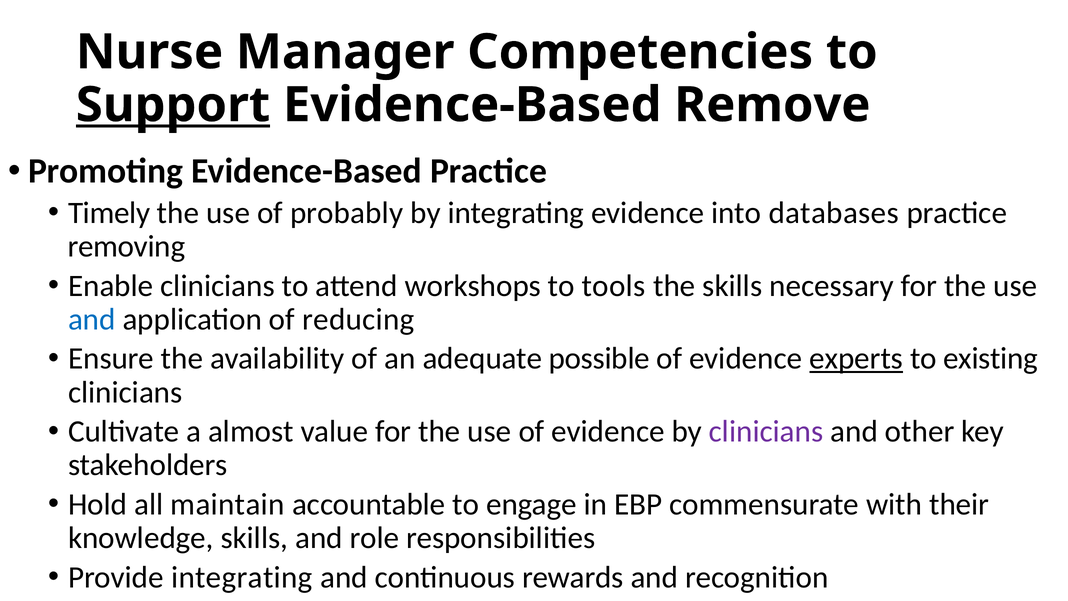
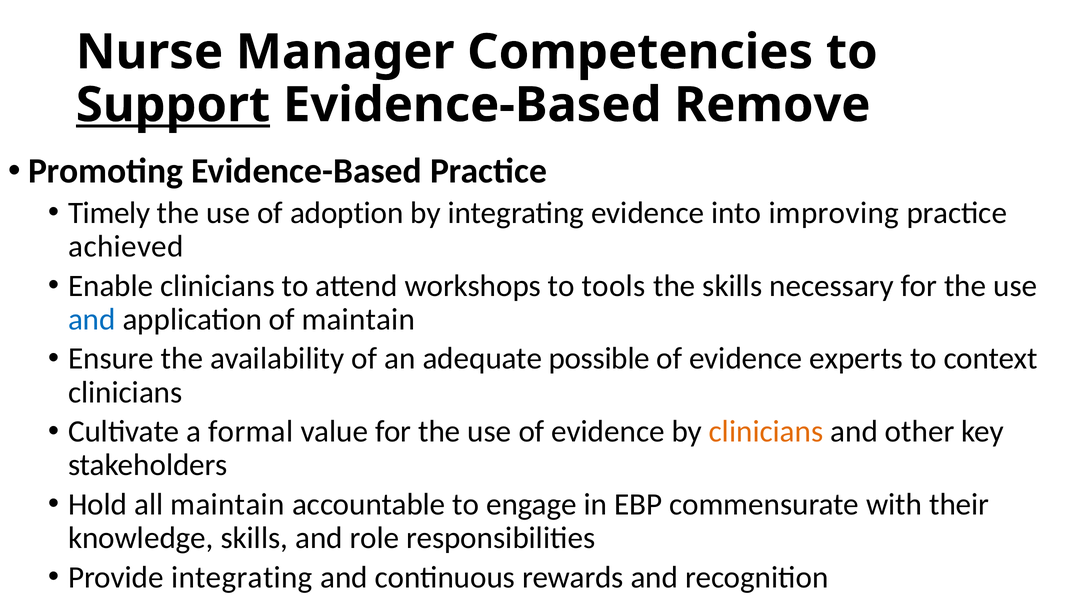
probably: probably -> adoption
databases: databases -> improving
removing: removing -> achieved
of reducing: reducing -> maintain
experts underline: present -> none
existing: existing -> context
almost: almost -> formal
clinicians at (766, 431) colour: purple -> orange
